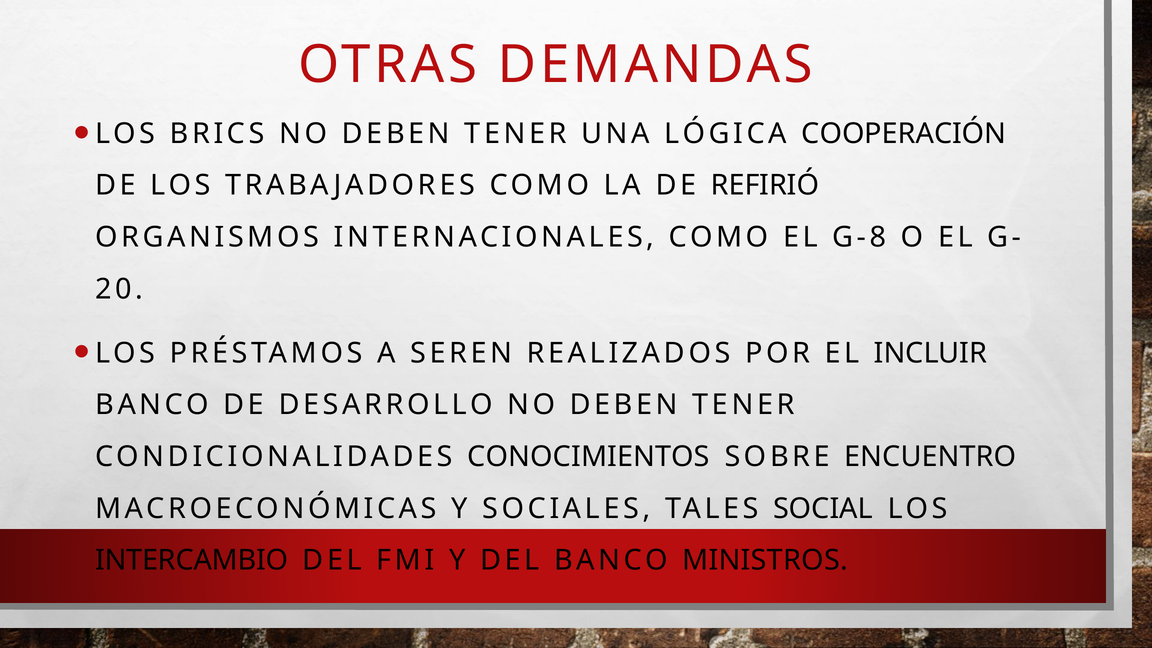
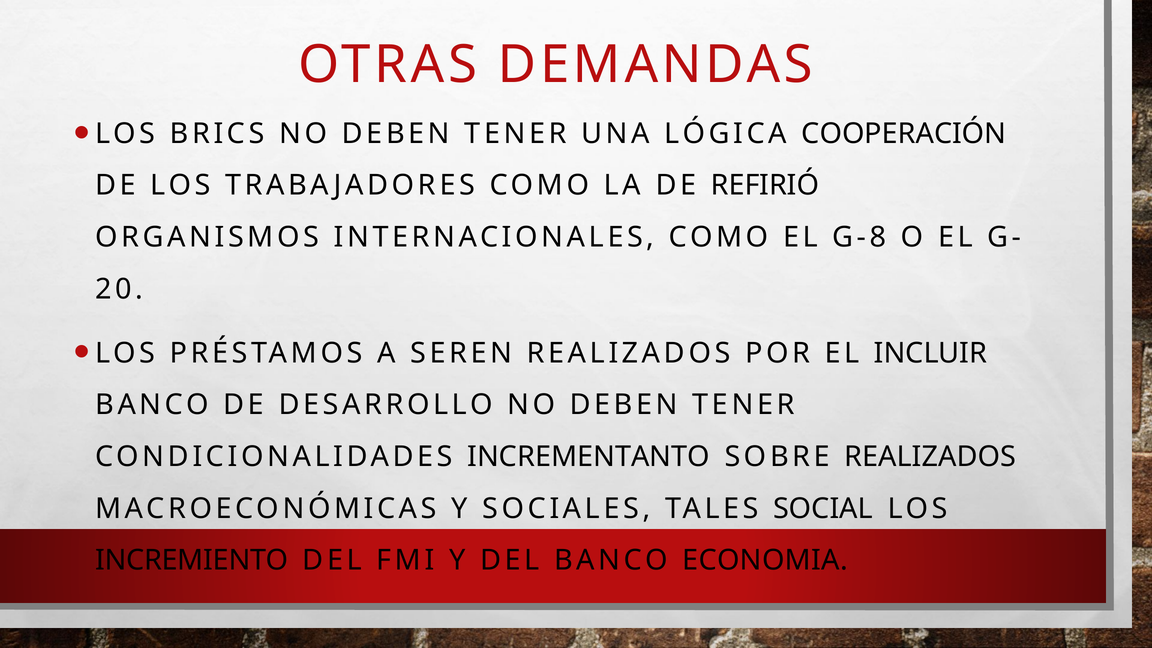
CONOCIMIENTOS: CONOCIMIENTOS -> INCREMENTANTO
SOBRE ENCUENTRO: ENCUENTRO -> REALIZADOS
INTERCAMBIO: INTERCAMBIO -> INCREMIENTO
MINISTROS: MINISTROS -> ECONOMIA
